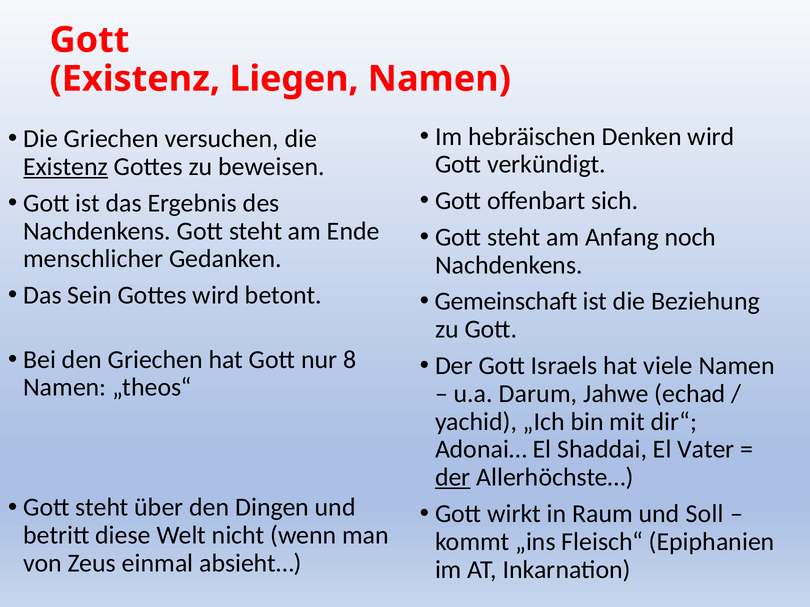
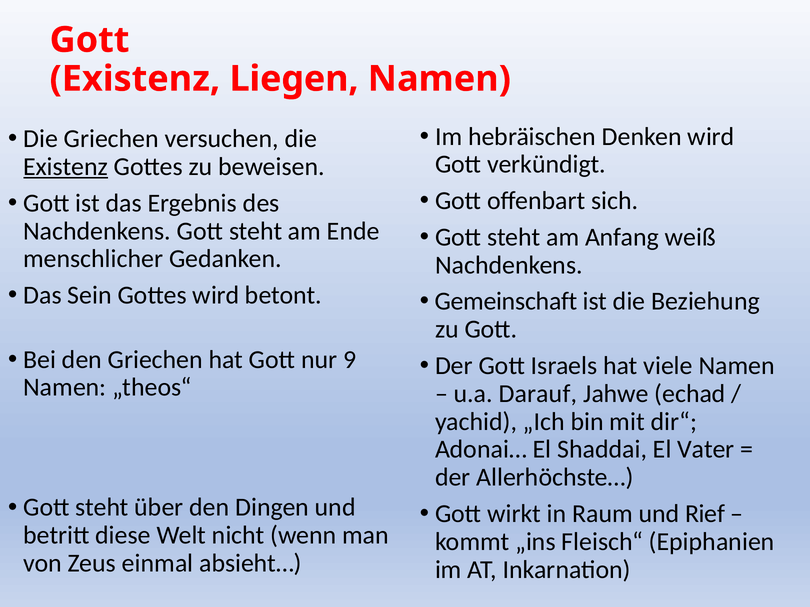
noch: noch -> weiß
8: 8 -> 9
Darum: Darum -> Darauf
der at (453, 478) underline: present -> none
Soll: Soll -> Rief
